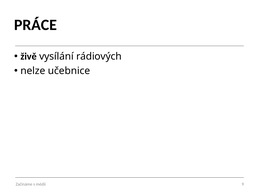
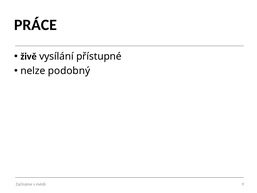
rádiových: rádiových -> přístupné
učebnice: učebnice -> podobný
